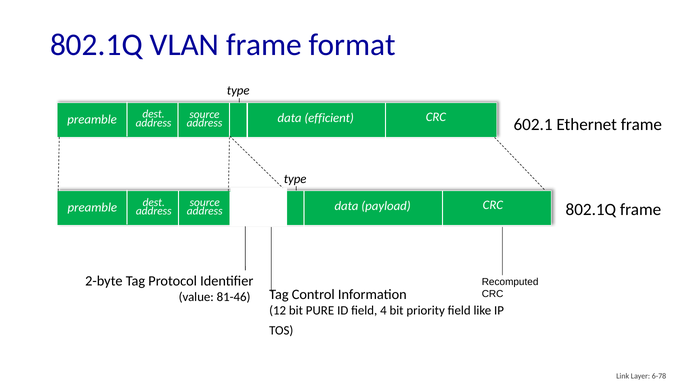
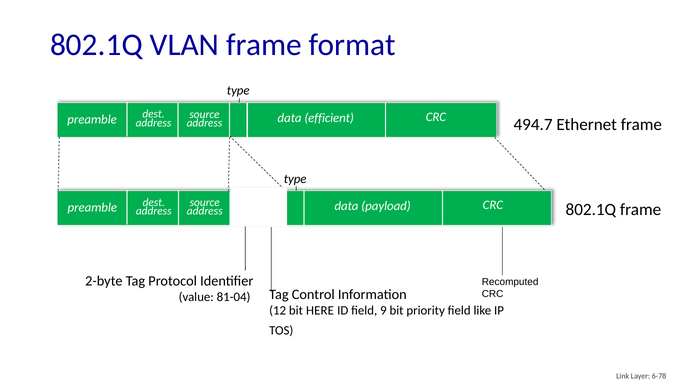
602.1: 602.1 -> 494.7
81-46: 81-46 -> 81-04
PURE: PURE -> HERE
4: 4 -> 9
